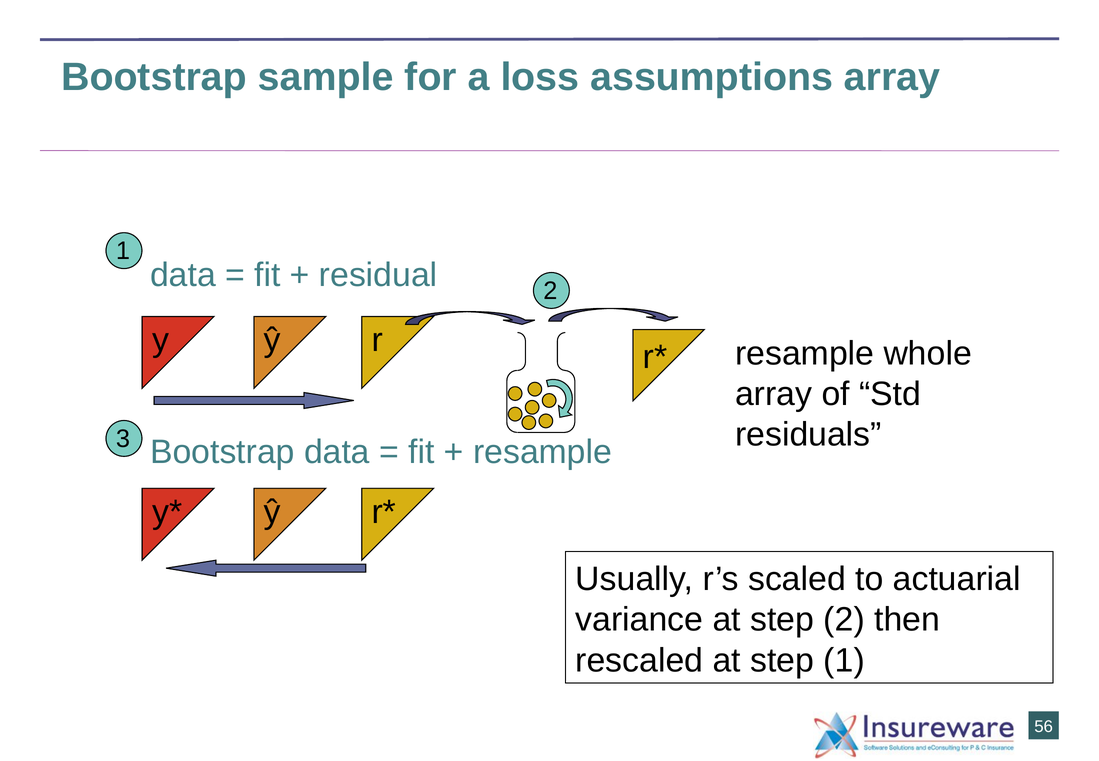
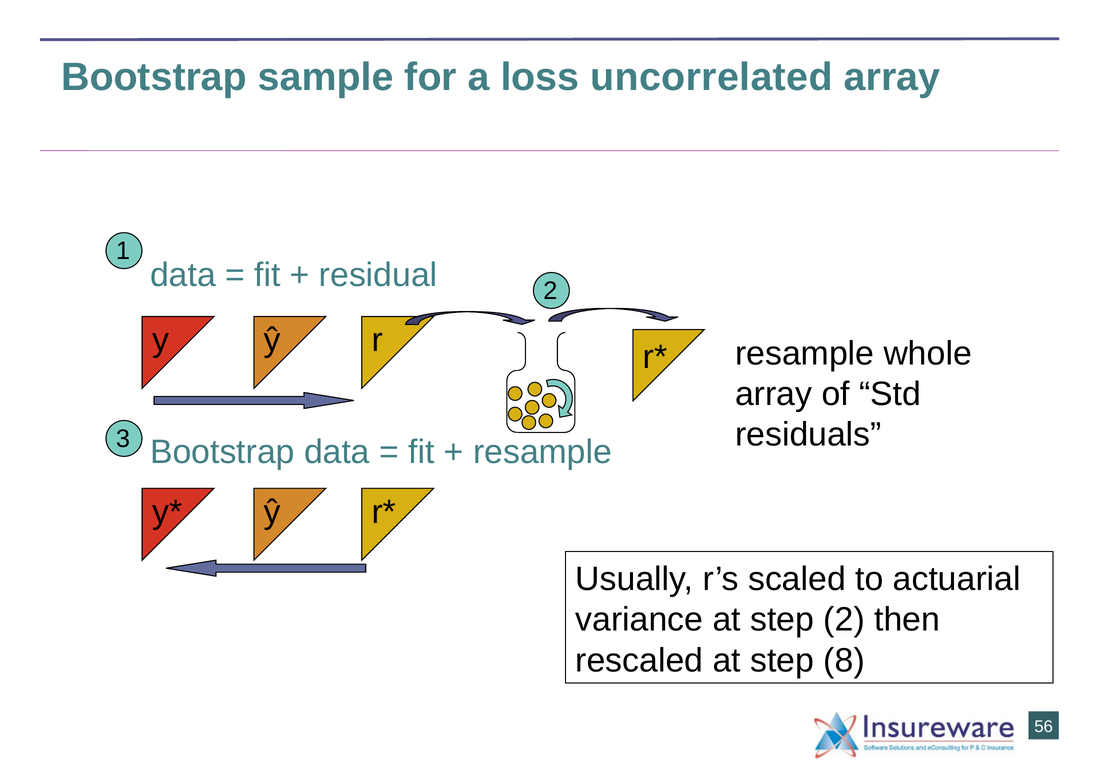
assumptions: assumptions -> uncorrelated
step 1: 1 -> 8
